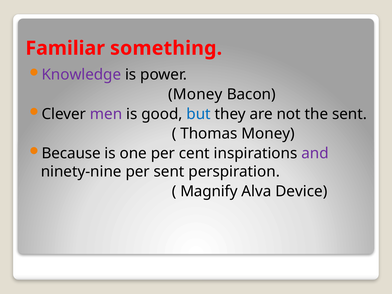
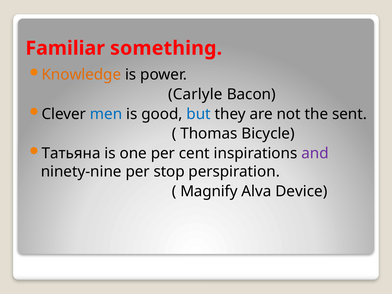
Knowledge colour: purple -> orange
Money at (195, 94): Money -> Carlyle
men colour: purple -> blue
Thomas Money: Money -> Bicycle
Because: Because -> Татьяна
per sent: sent -> stop
